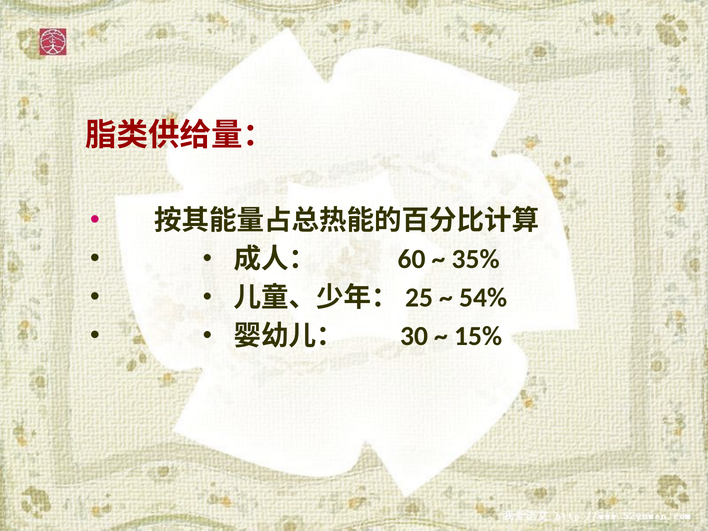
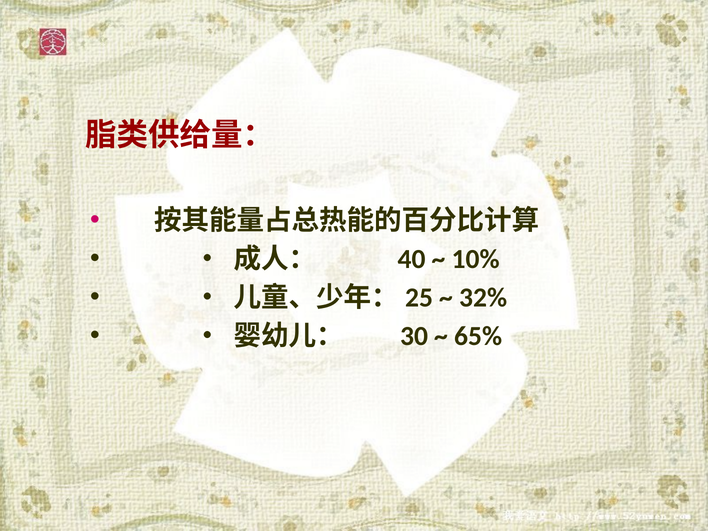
60: 60 -> 40
35%: 35% -> 10%
54%: 54% -> 32%
15%: 15% -> 65%
